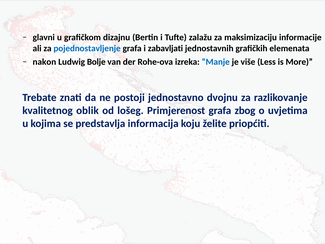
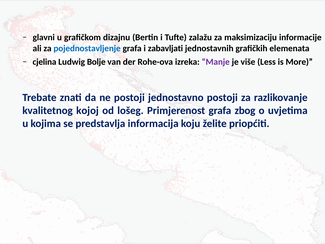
nakon: nakon -> cjelina
Manje colour: blue -> purple
jednostavno dvojnu: dvojnu -> postoji
oblik: oblik -> kojoj
